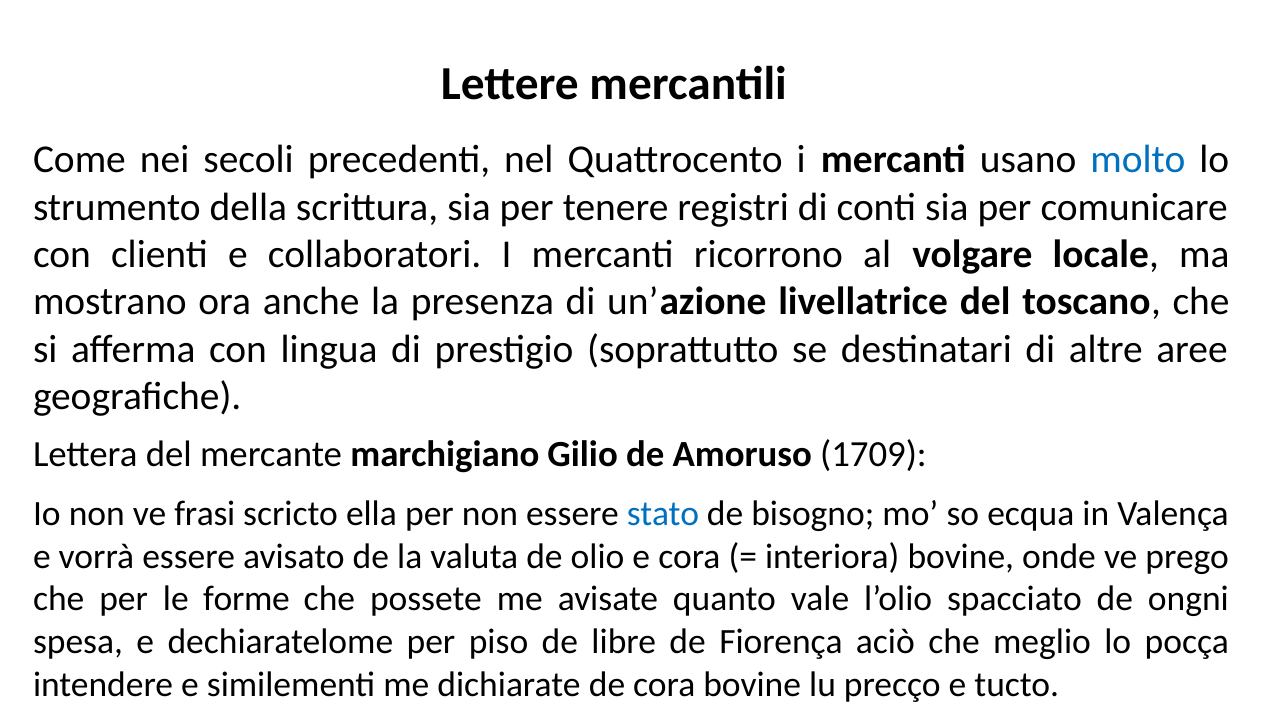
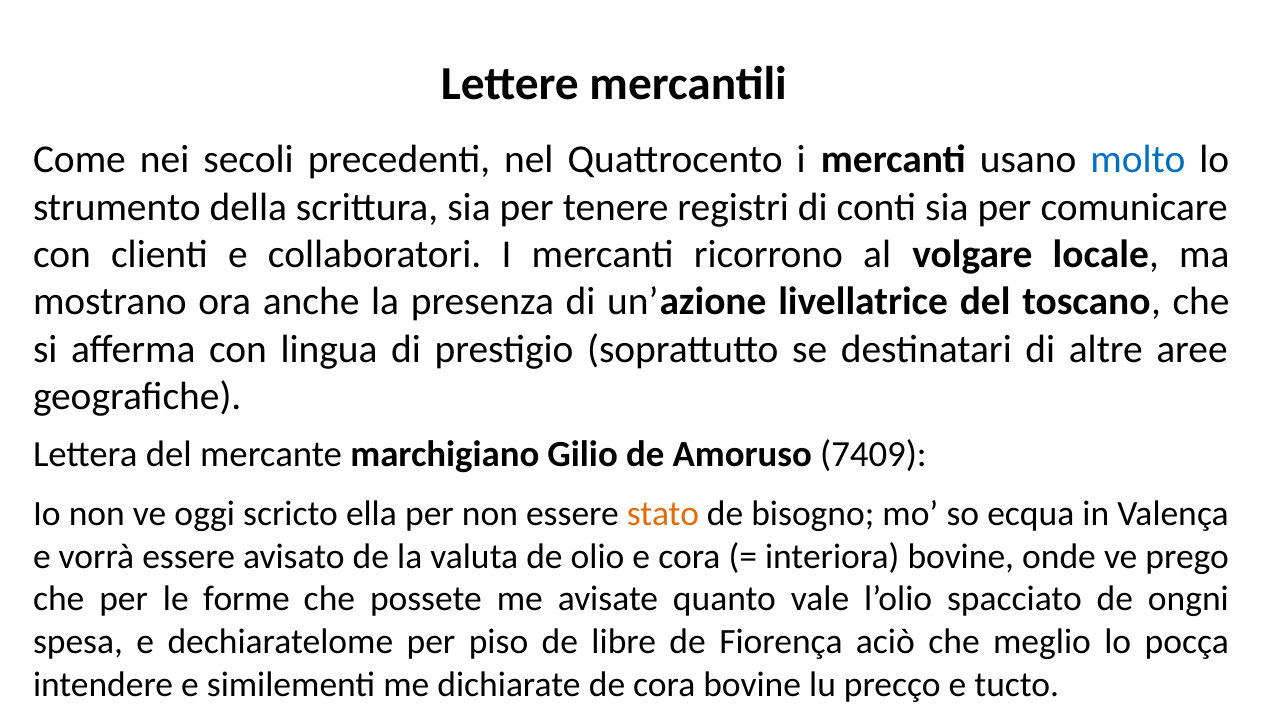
1709: 1709 -> 7409
frasi: frasi -> oggi
stato colour: blue -> orange
